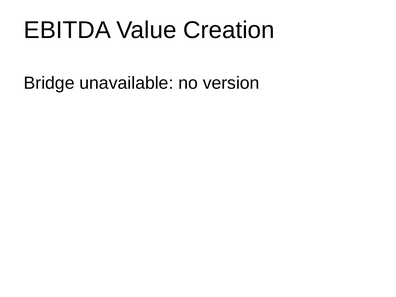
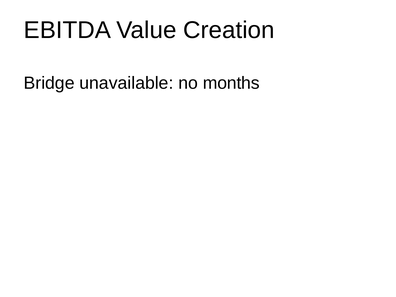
version: version -> months
